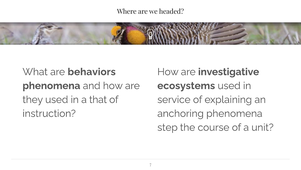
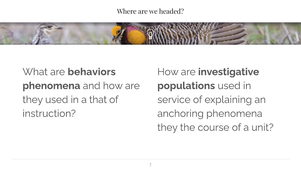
ecosystems: ecosystems -> populations
step at (168, 127): step -> they
